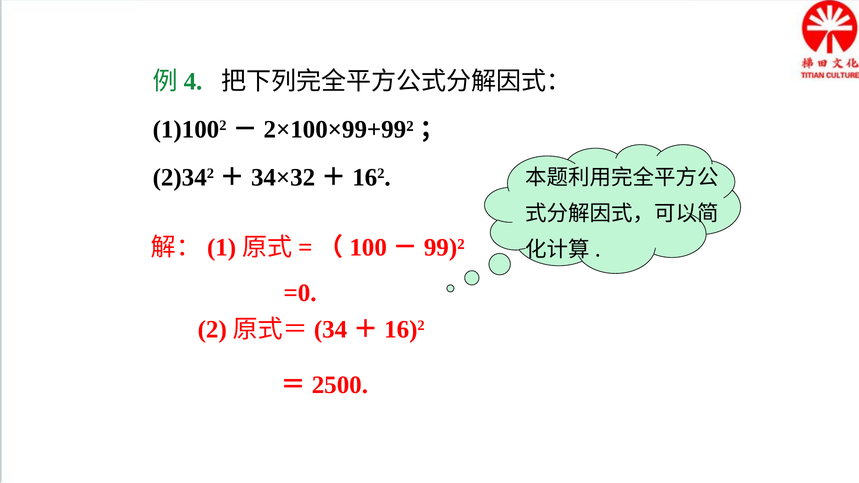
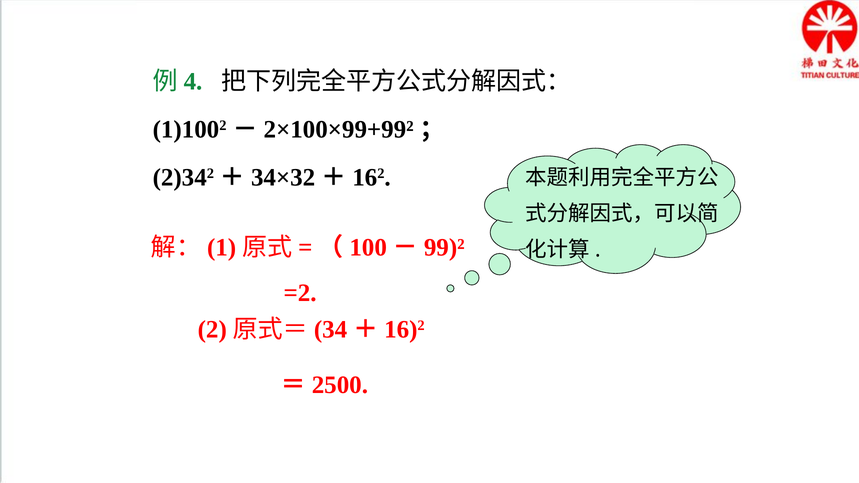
=0: =0 -> =2
